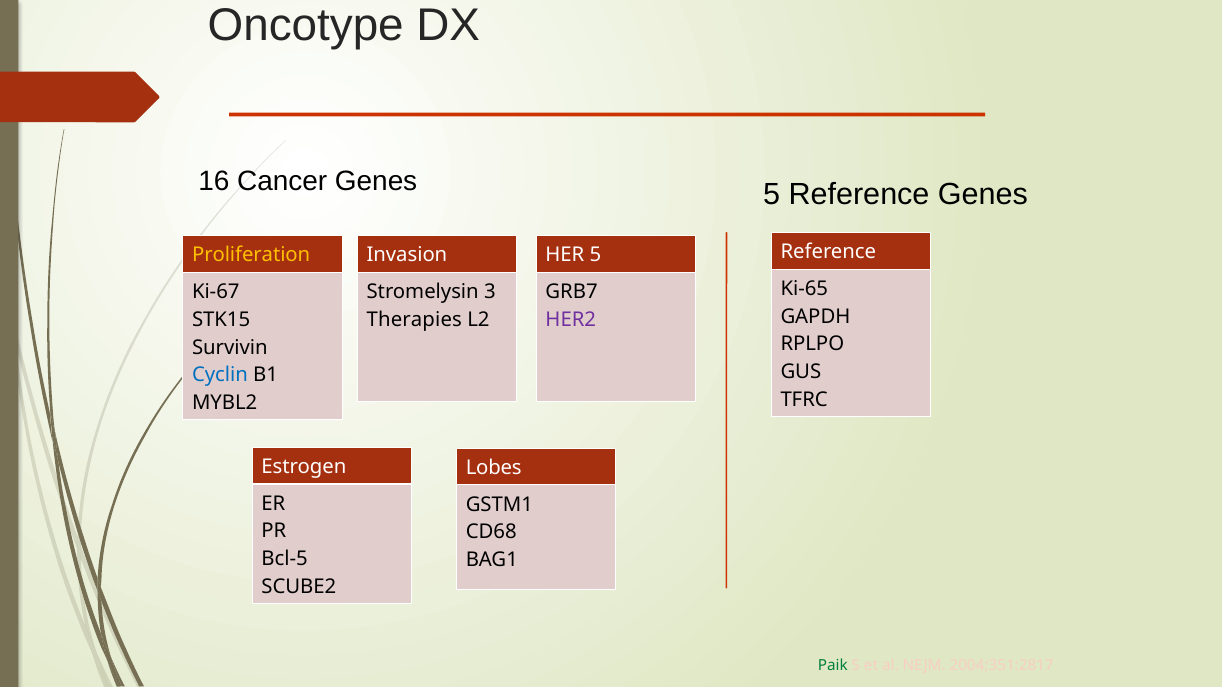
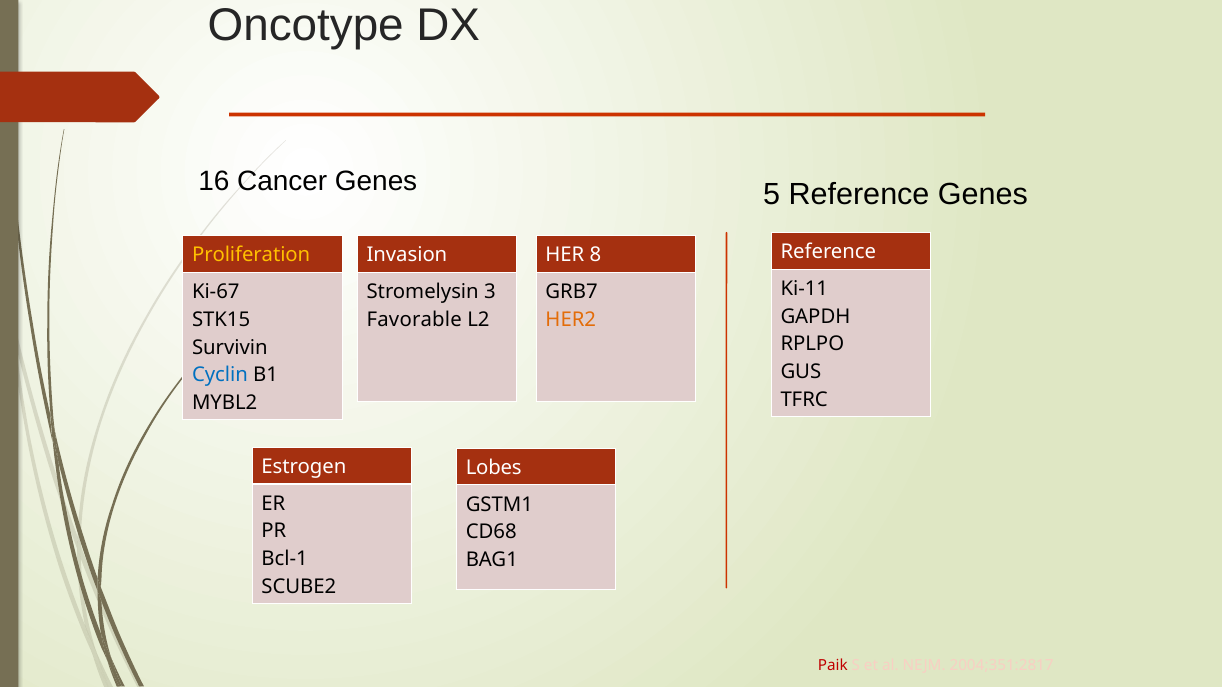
HER 5: 5 -> 8
Ki-65: Ki-65 -> Ki-11
Therapies: Therapies -> Favorable
HER2 colour: purple -> orange
Bcl-5: Bcl-5 -> Bcl-1
Paik colour: green -> red
